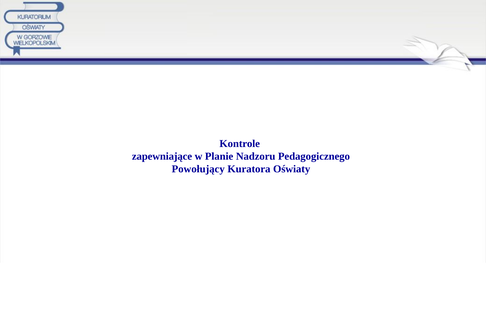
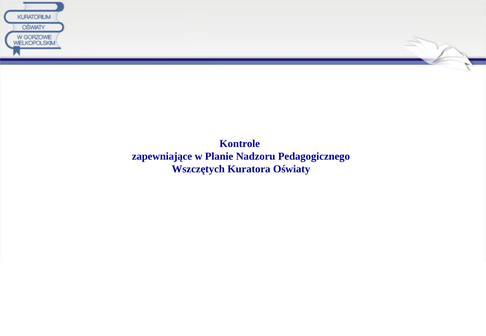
Powołujący: Powołujący -> Wszczętych
